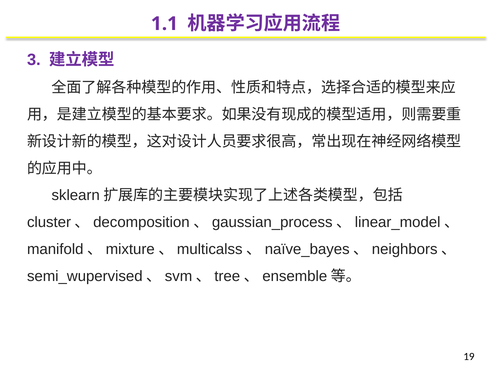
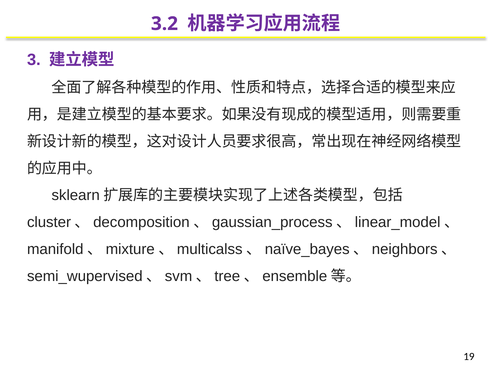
1.1: 1.1 -> 3.2
